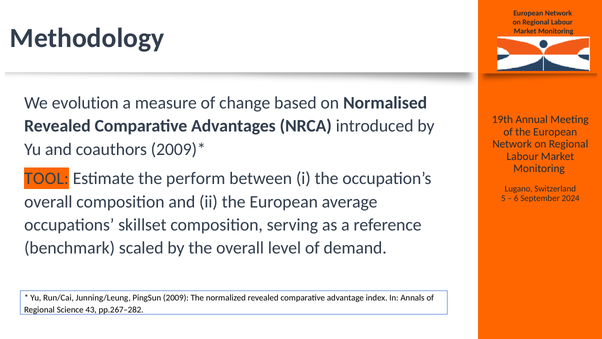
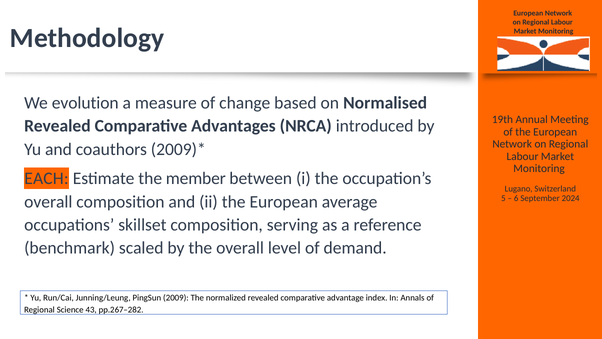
TOOL: TOOL -> EACH
perform: perform -> member
